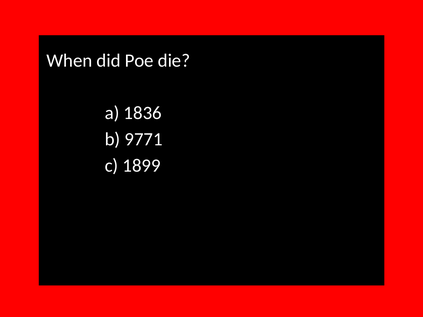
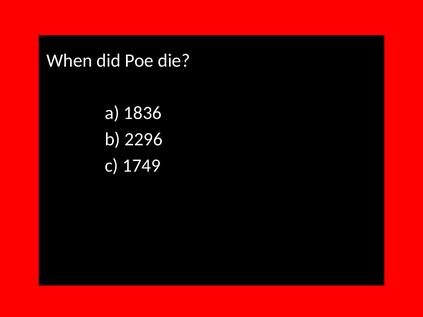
9771: 9771 -> 2296
1899: 1899 -> 1749
